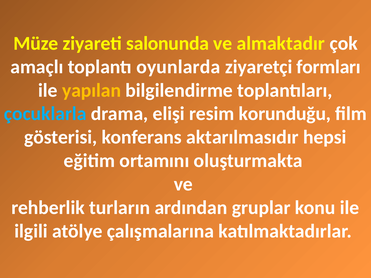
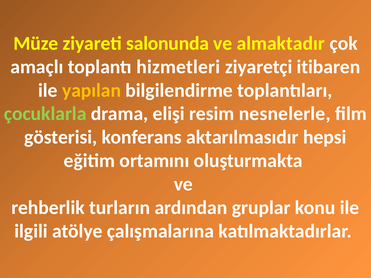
oyunlarda: oyunlarda -> hizmetleri
formları: formları -> itibaren
çocuklarla colour: light blue -> light green
korunduğu: korunduğu -> nesnelerle
